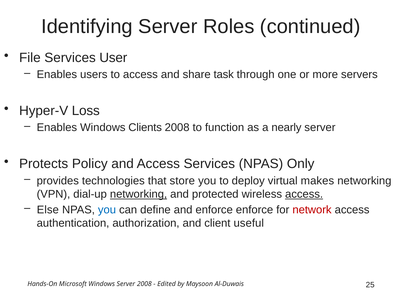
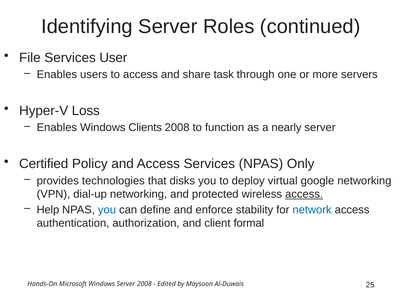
Protects: Protects -> Certified
store: store -> disks
makes: makes -> google
networking at (139, 194) underline: present -> none
Else: Else -> Help
enforce enforce: enforce -> stability
network colour: red -> blue
useful: useful -> formal
